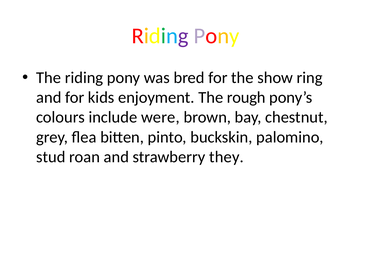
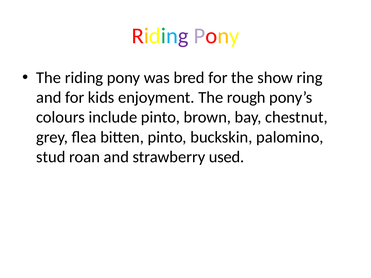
include were: were -> pinto
they: they -> used
